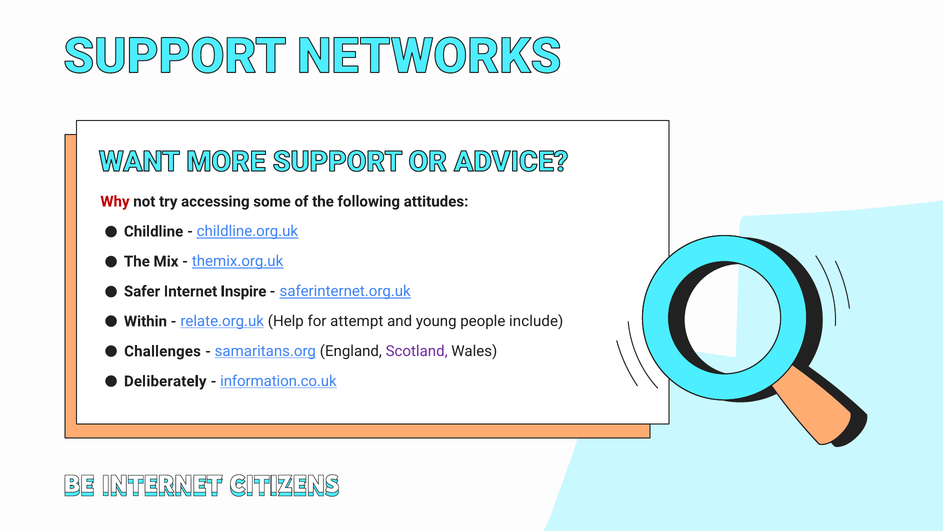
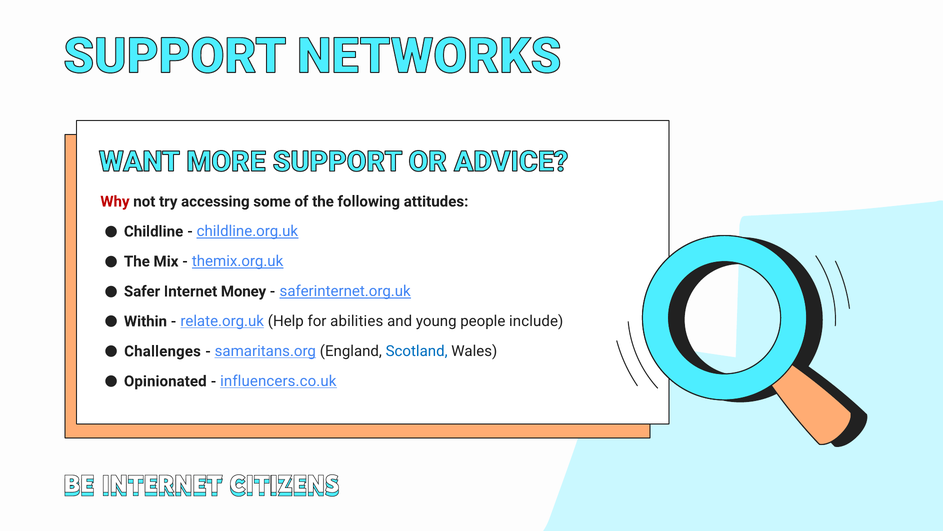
Inspire: Inspire -> Money
attempt: attempt -> abilities
Scotland colour: purple -> blue
Deliberately: Deliberately -> Opinionated
information.co.uk: information.co.uk -> influencers.co.uk
